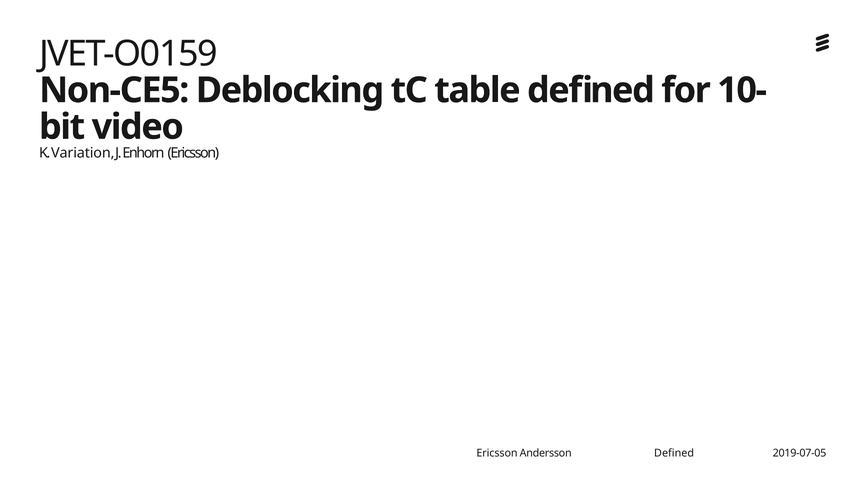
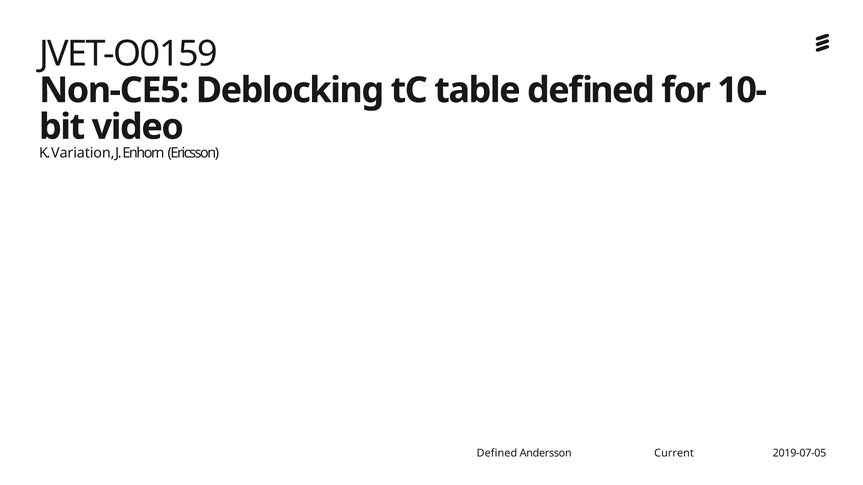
Ericsson at (497, 453): Ericsson -> Defined
Andersson Defined: Defined -> Current
